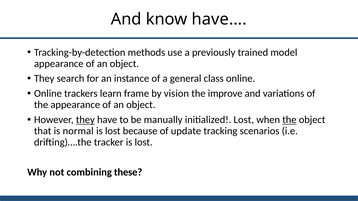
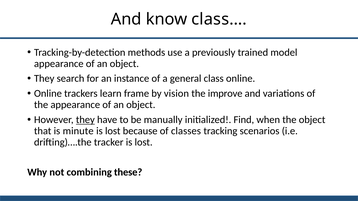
have…: have… -> class…
initialized Lost: Lost -> Find
the at (289, 120) underline: present -> none
normal: normal -> minute
update: update -> classes
